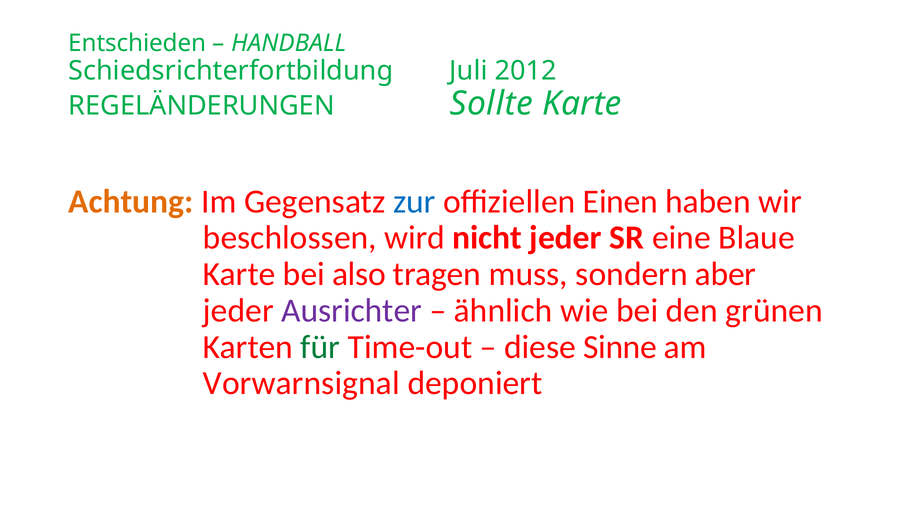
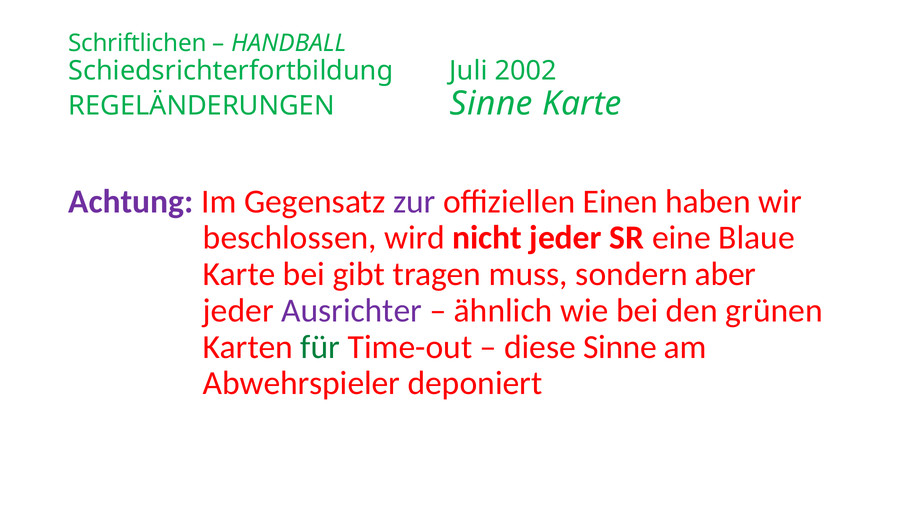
Entschieden: Entschieden -> Schriftlichen
2012: 2012 -> 2002
REGELÄNDERUNGEN Sollte: Sollte -> Sinne
Achtung colour: orange -> purple
zur colour: blue -> purple
also: also -> gibt
Vorwarnsignal: Vorwarnsignal -> Abwehrspieler
